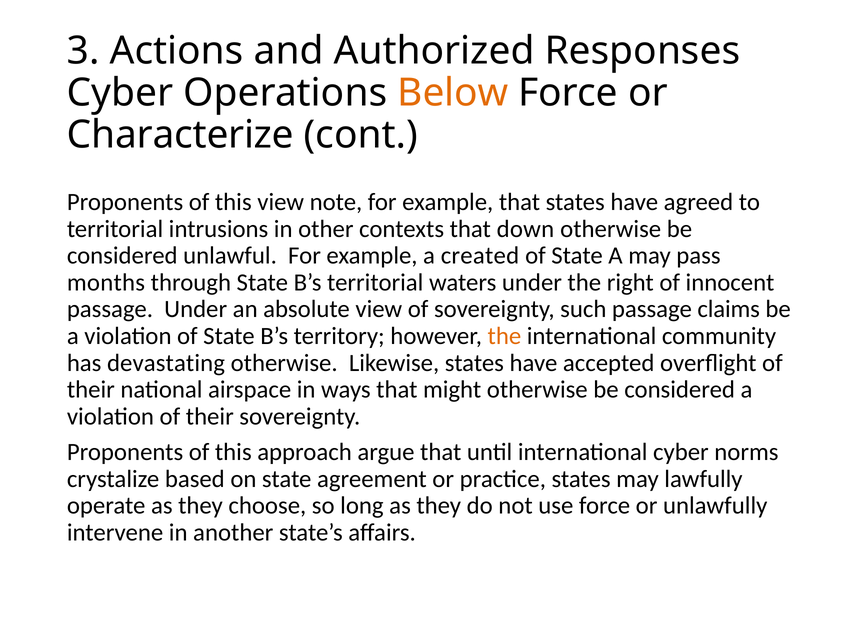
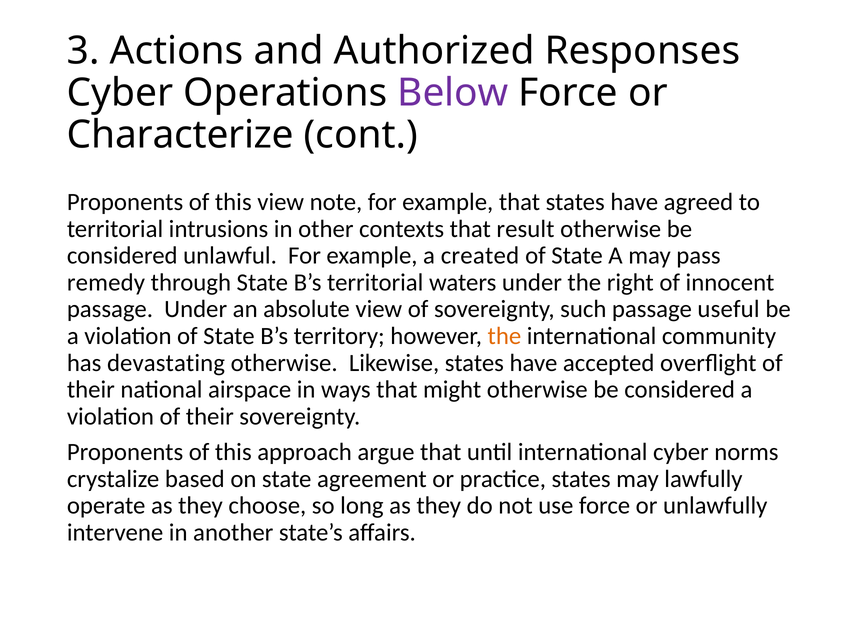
Below colour: orange -> purple
down: down -> result
months: months -> remedy
claims: claims -> useful
